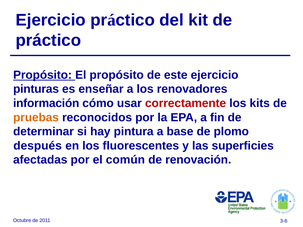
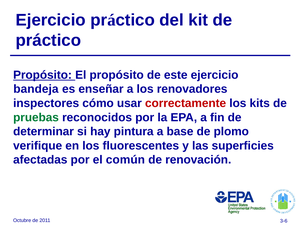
pinturas: pinturas -> bandeja
información: información -> inspectores
pruebas colour: orange -> green
después: después -> verifique
